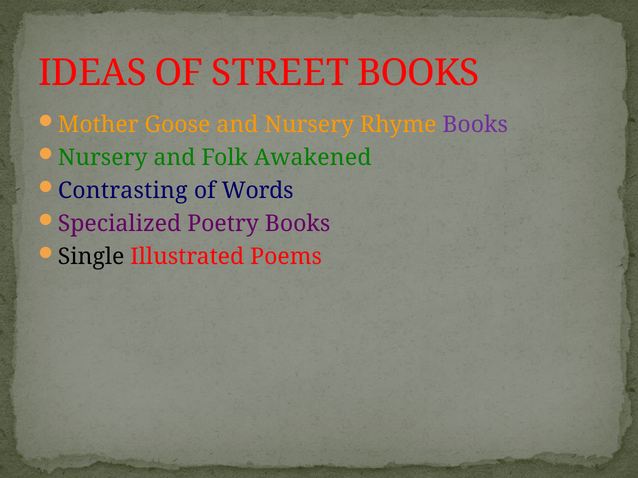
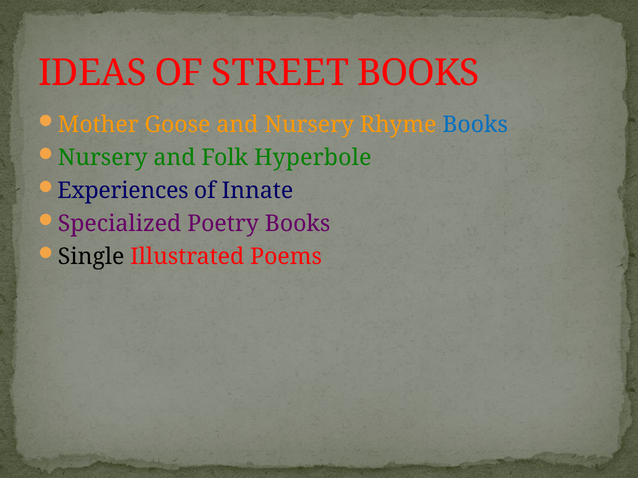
Books at (475, 125) colour: purple -> blue
Awakened: Awakened -> Hyperbole
Contrasting: Contrasting -> Experiences
Words: Words -> Innate
